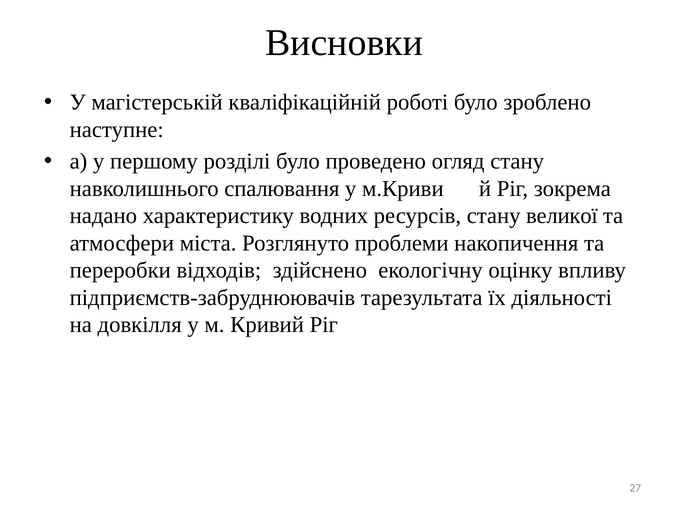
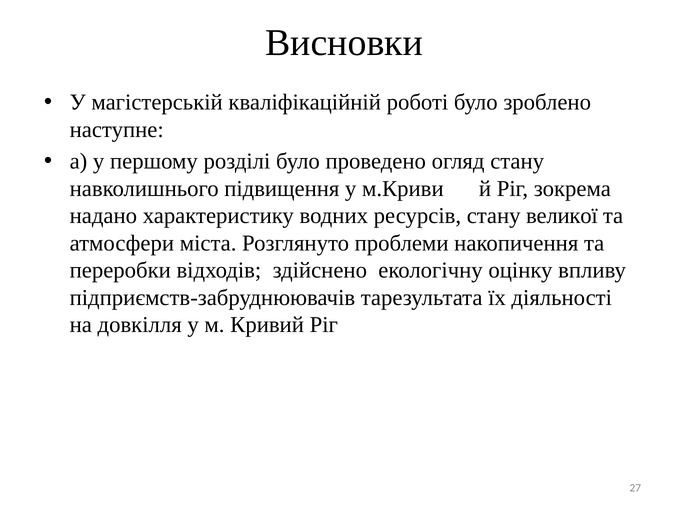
спалювання: спалювання -> підвищення
